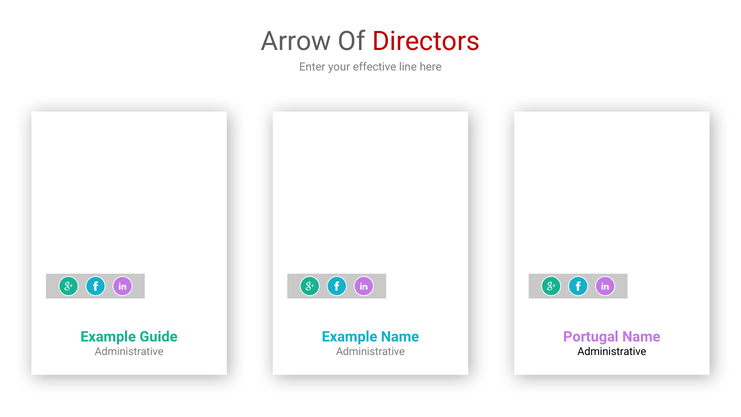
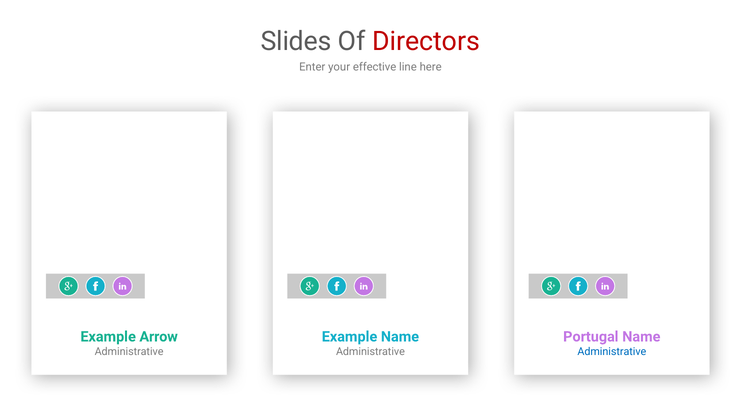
Arrow: Arrow -> Slides
Guide: Guide -> Arrow
Administrative at (612, 351) colour: black -> blue
